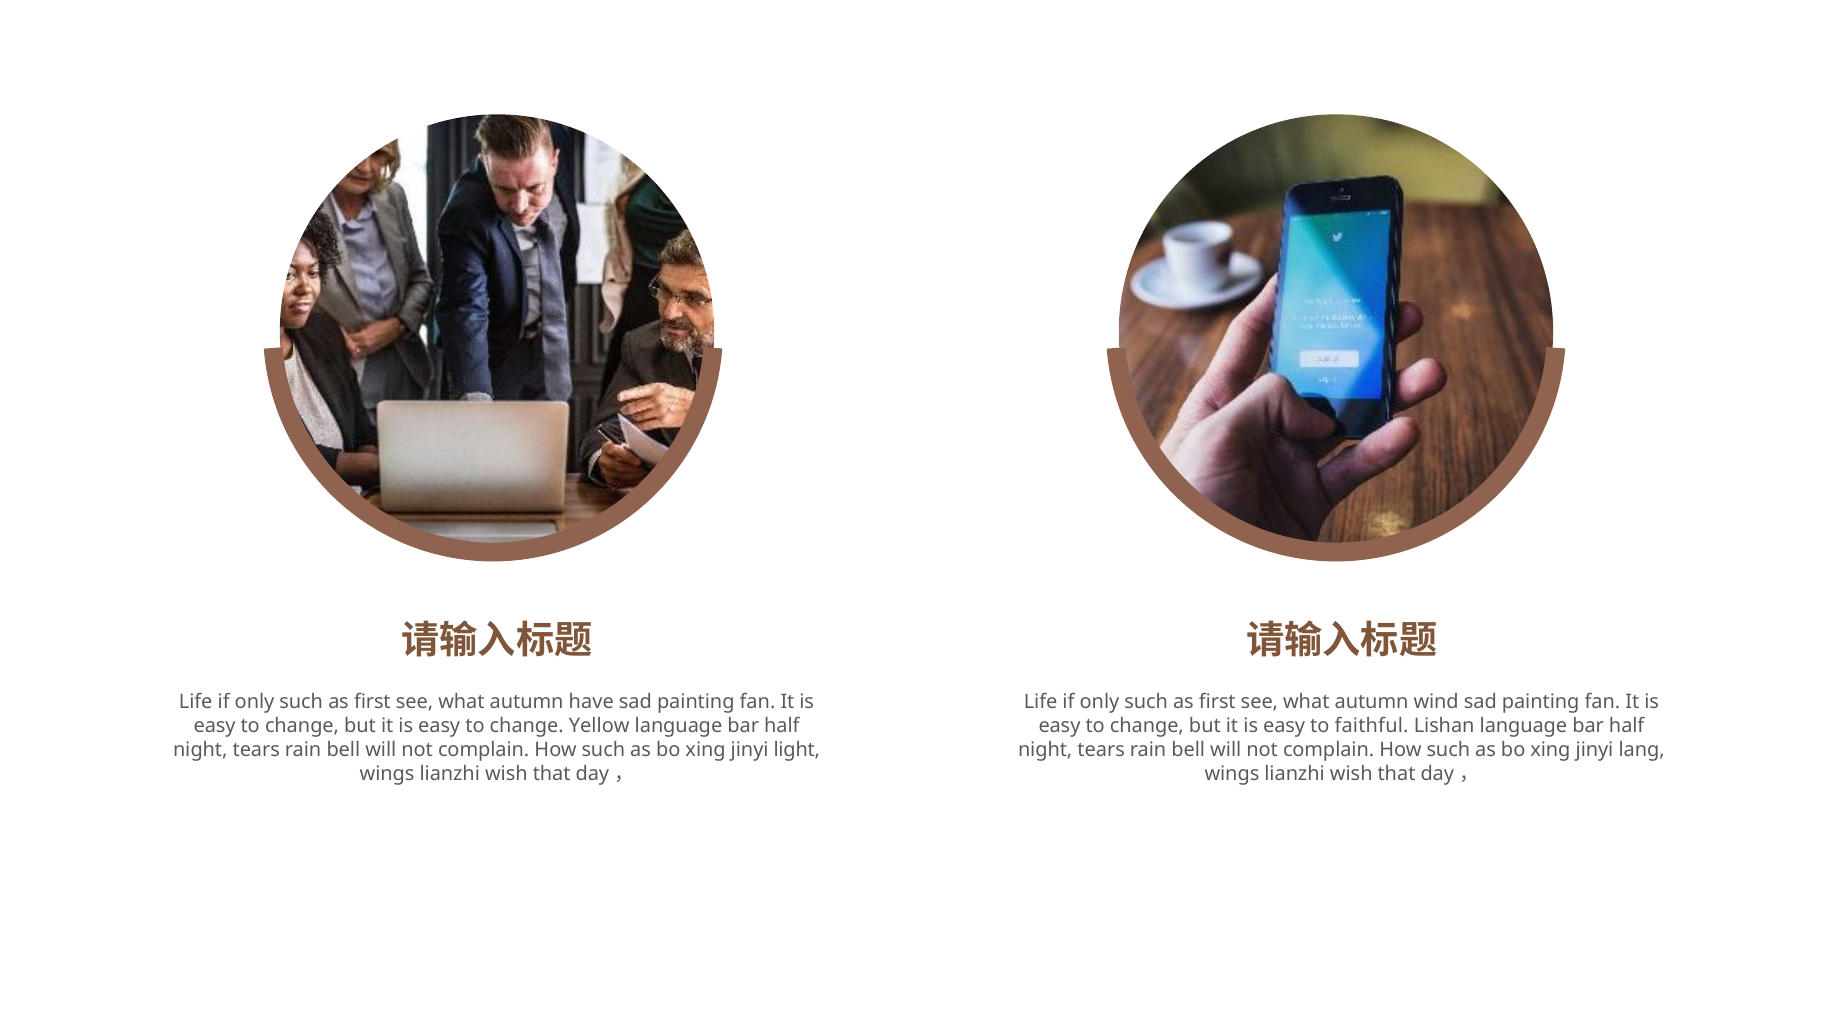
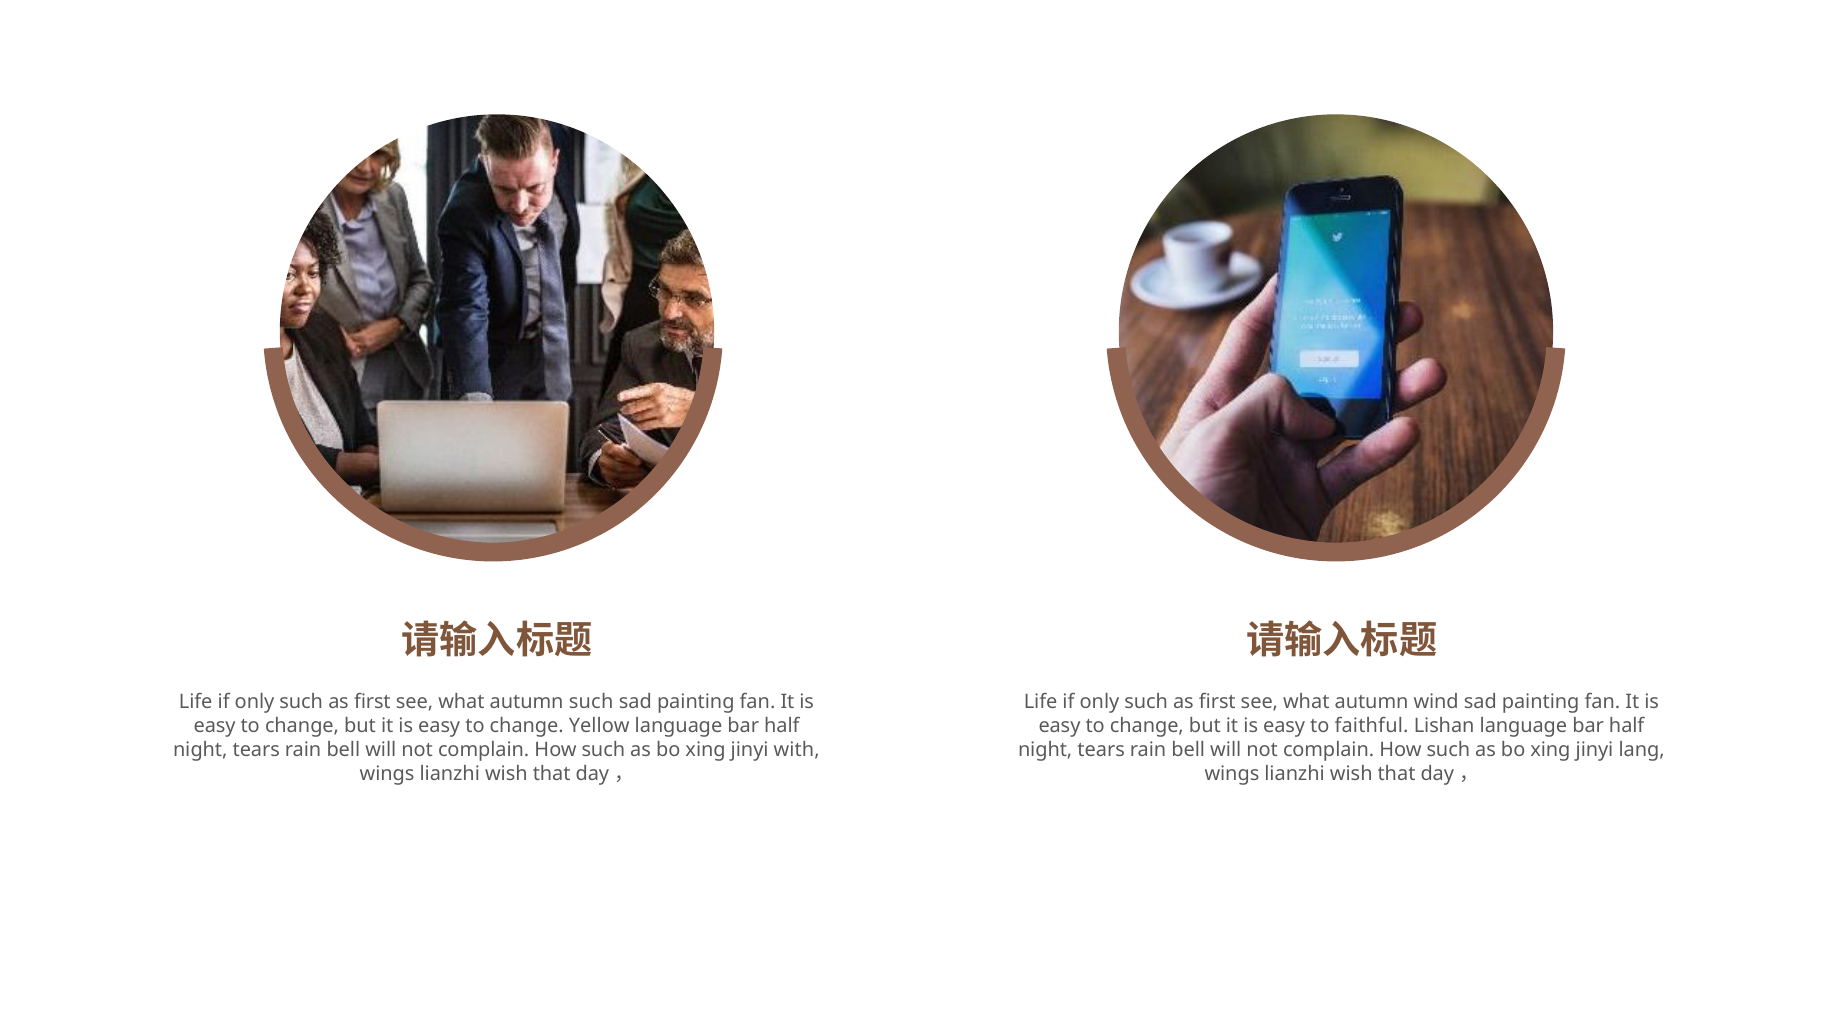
autumn have: have -> such
light: light -> with
